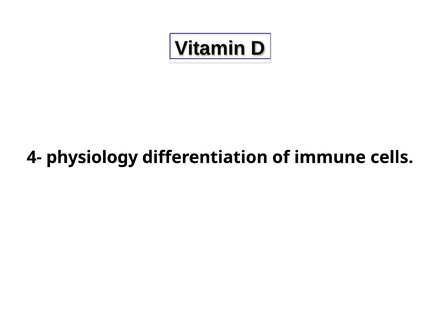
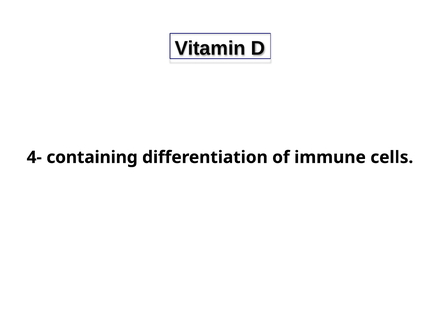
physiology: physiology -> containing
